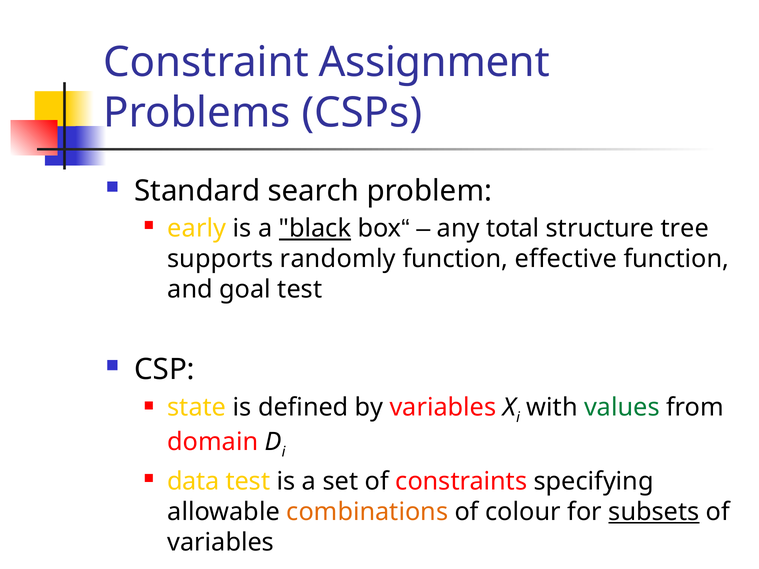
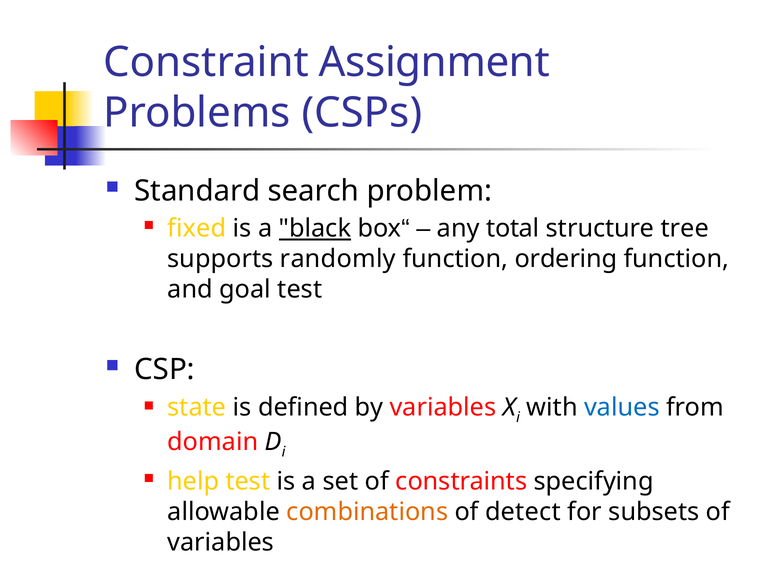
early: early -> fixed
effective: effective -> ordering
values colour: green -> blue
data: data -> help
colour: colour -> detect
subsets underline: present -> none
